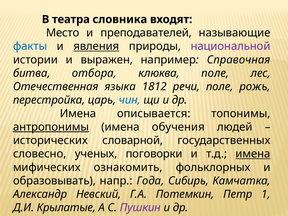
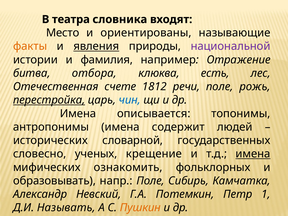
преподавателей: преподавателей -> ориентированы
факты colour: blue -> orange
выражен: выражен -> фамилия
Справочная: Справочная -> Отражение
клюква поле: поле -> есть
языка: языка -> счете
перестройка underline: none -> present
антропонимы underline: present -> none
обучения: обучения -> содержит
поговорки: поговорки -> крещение
напр Года: Года -> Поле
Крылатые: Крылатые -> Называть
Пушкин colour: purple -> orange
